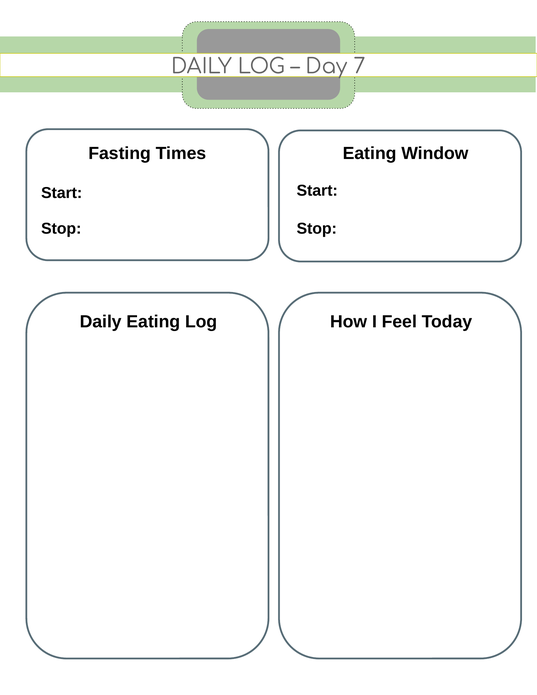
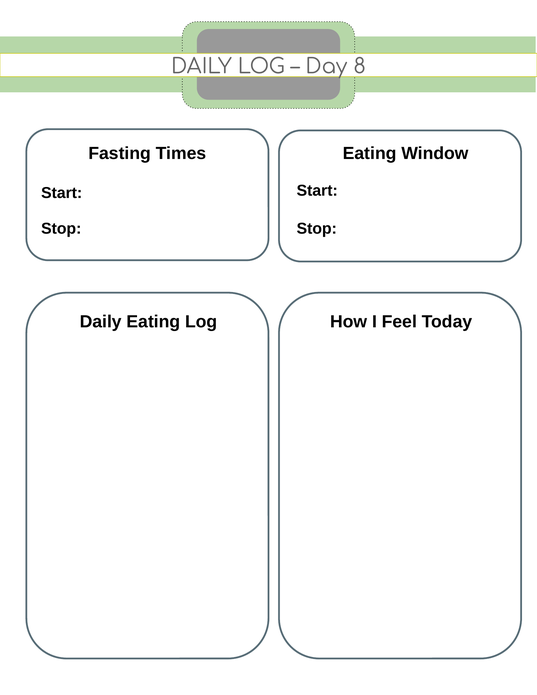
7: 7 -> 8
